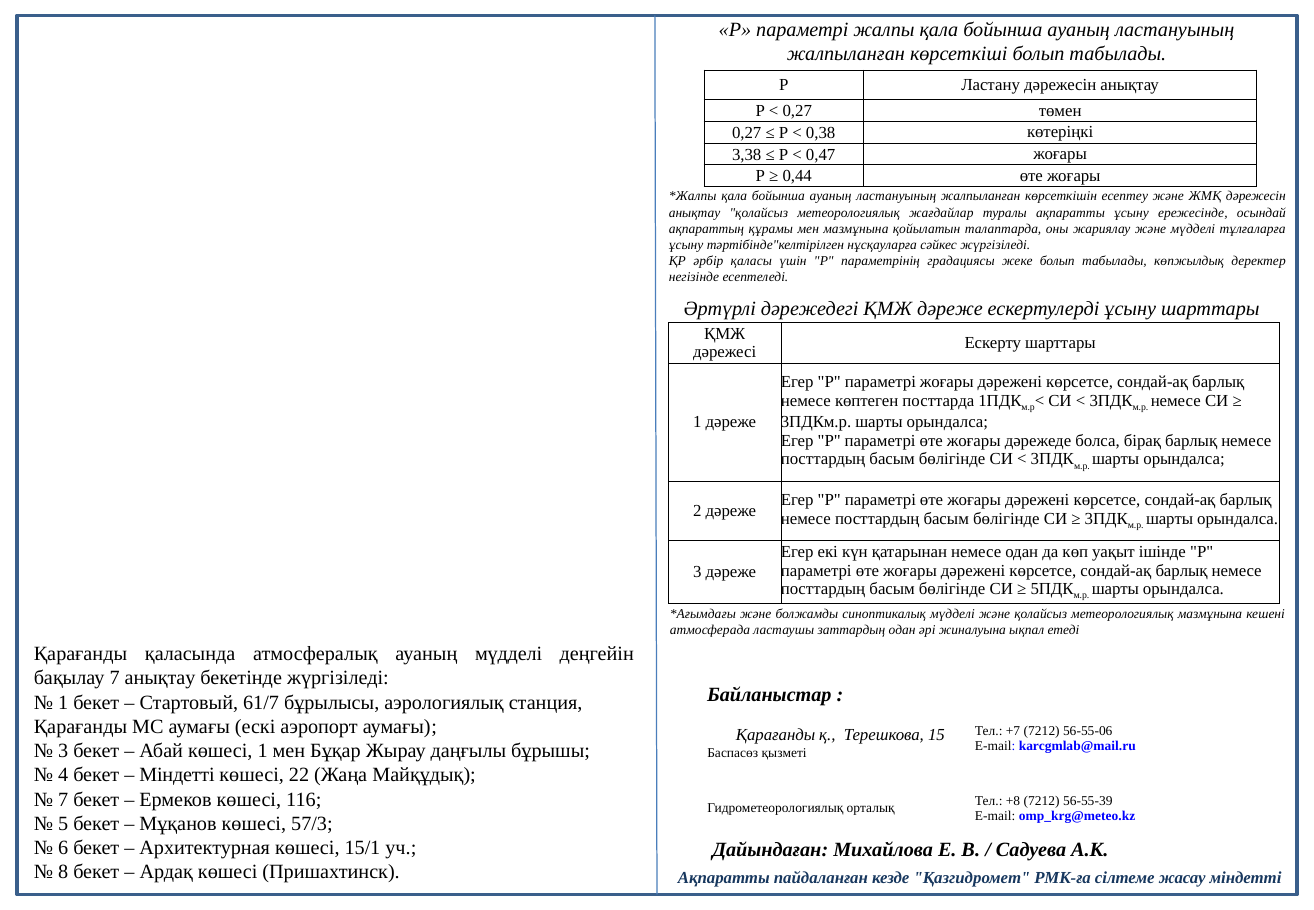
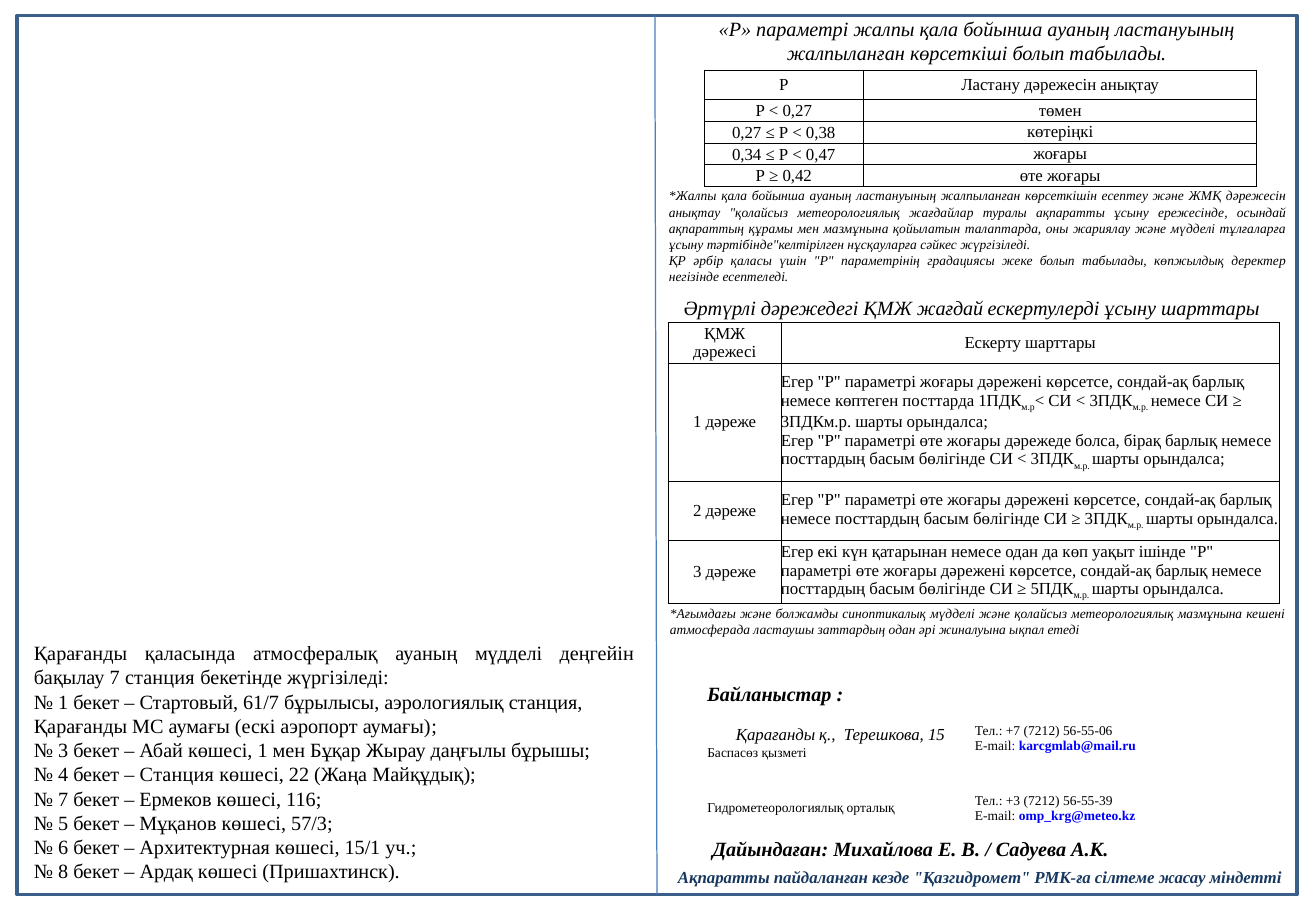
3,38: 3,38 -> 0,34
0,44: 0,44 -> 0,42
ҚМЖ дәреже: дәреже -> жағдай
7 анықтау: анықтау -> станция
Міндетті at (177, 775): Міндетті -> Станция
+8: +8 -> +3
